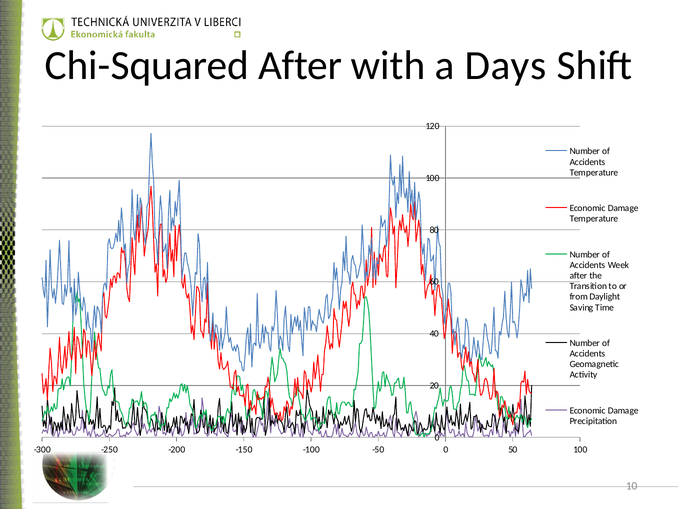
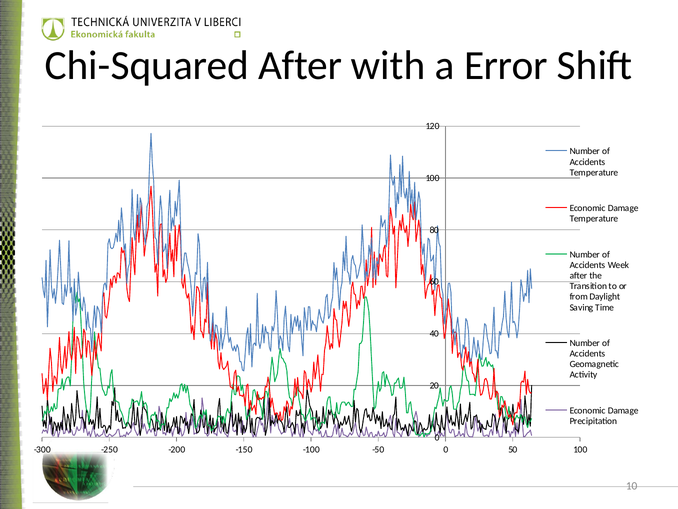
Days: Days -> Error
